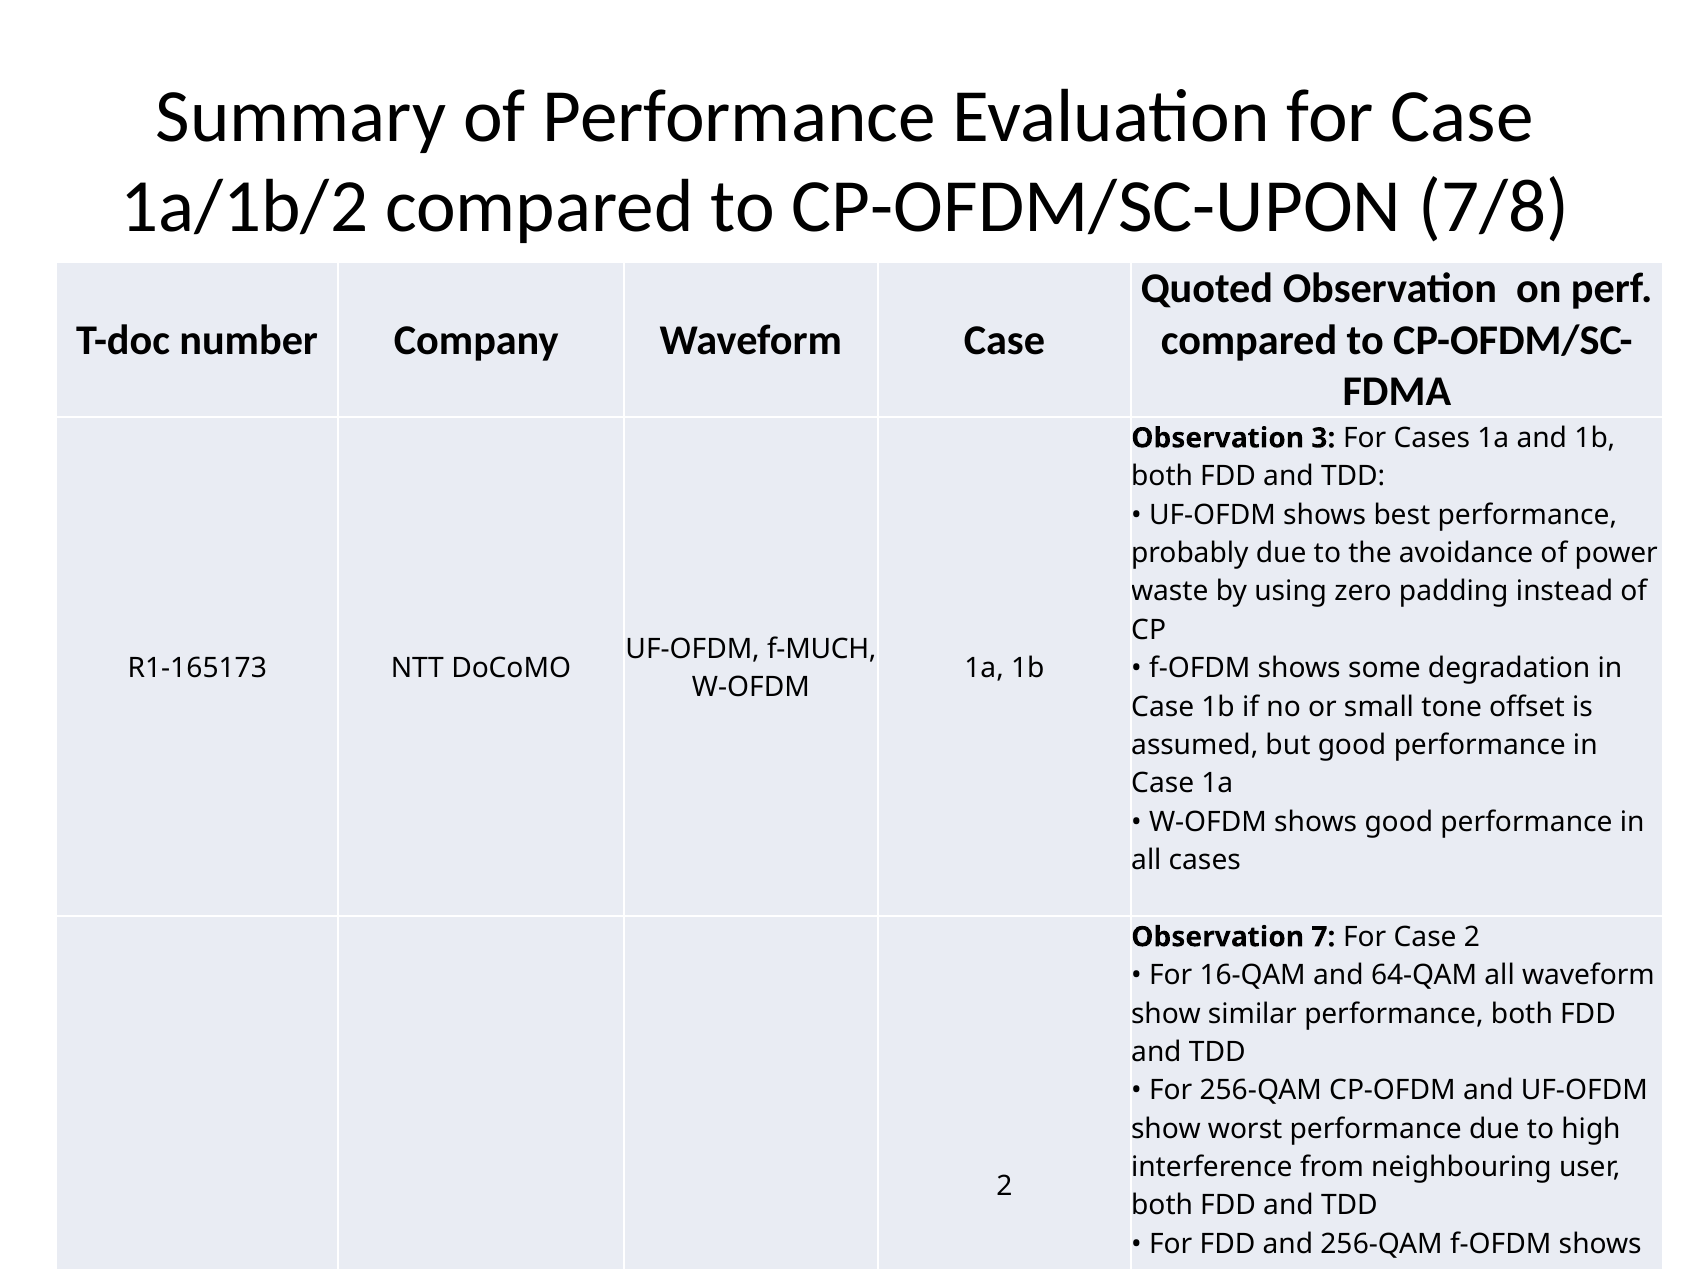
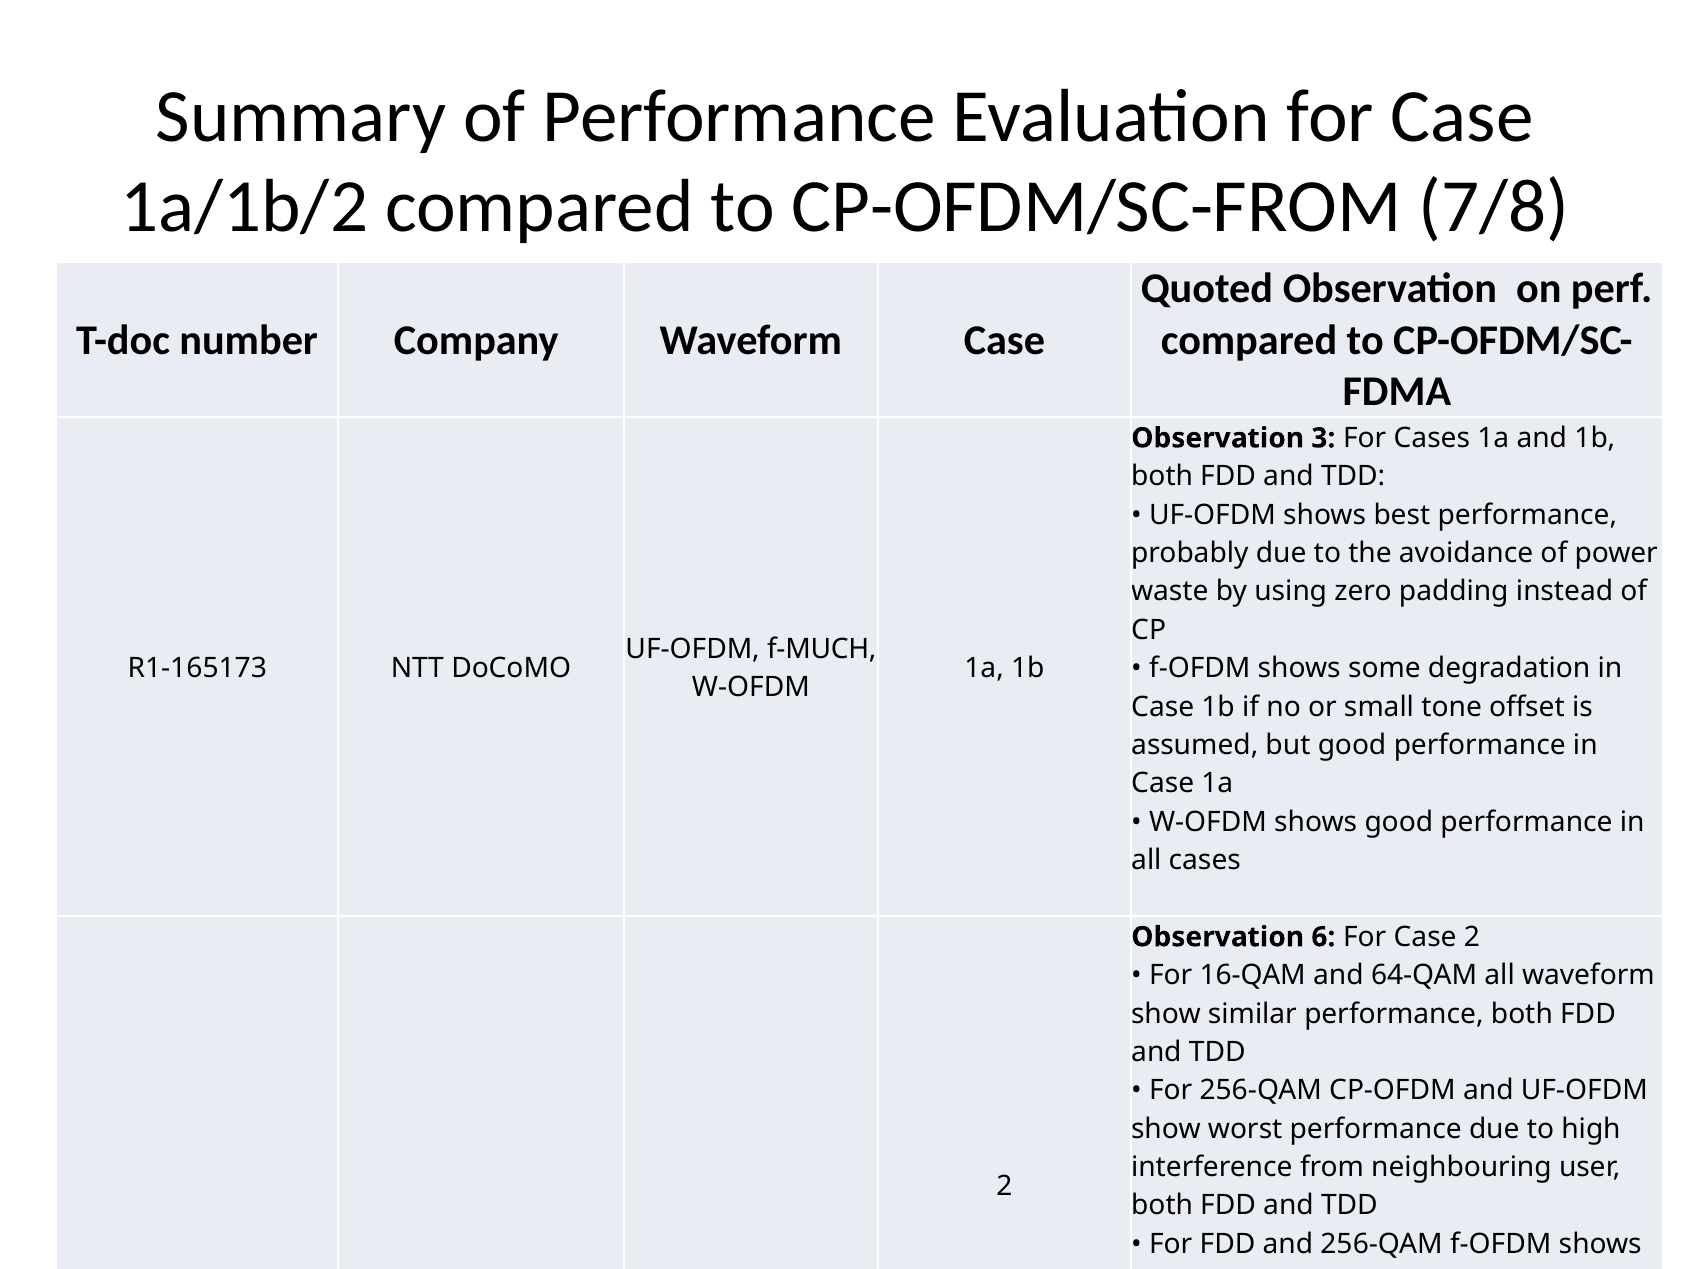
CP-OFDM/SC-UPON: CP-OFDM/SC-UPON -> CP-OFDM/SC-FROM
7: 7 -> 6
